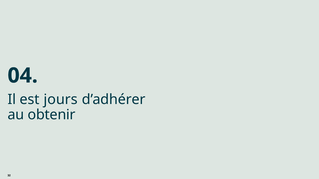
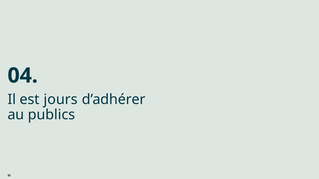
obtenir: obtenir -> publics
